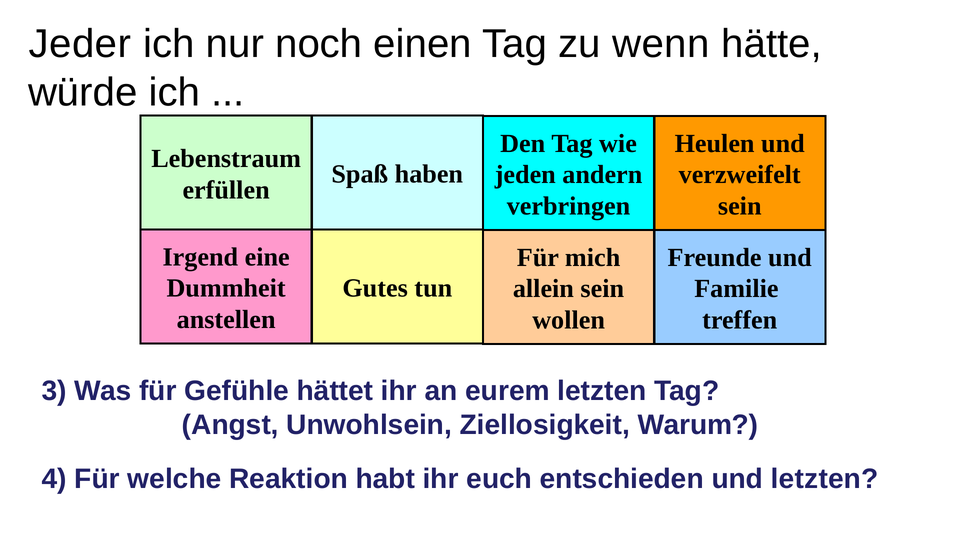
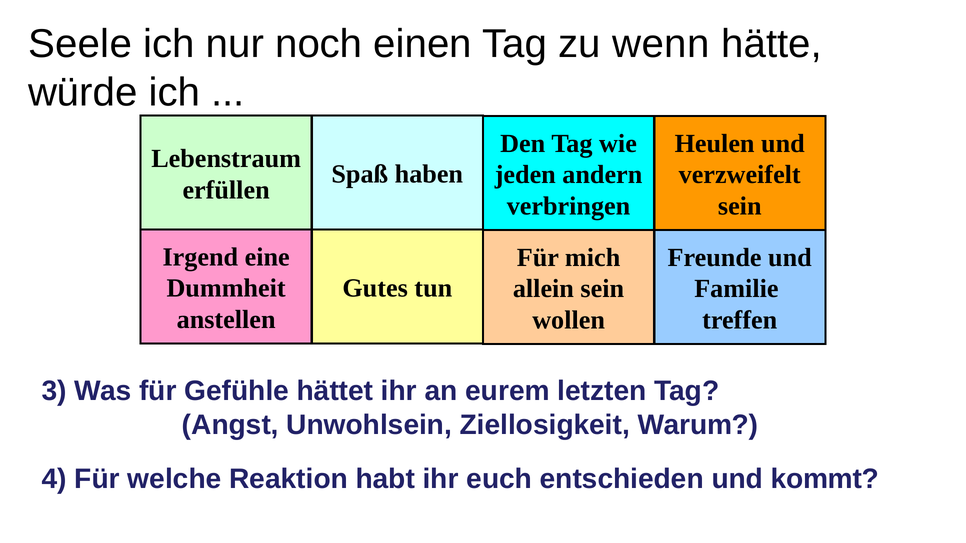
Jeder: Jeder -> Seele
und letzten: letzten -> kommt
